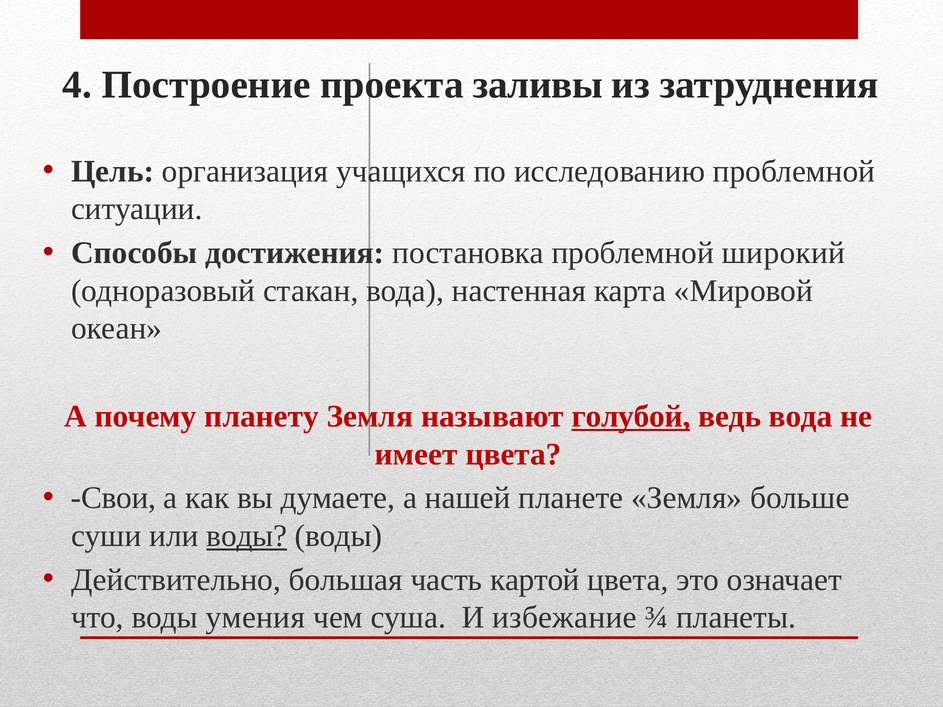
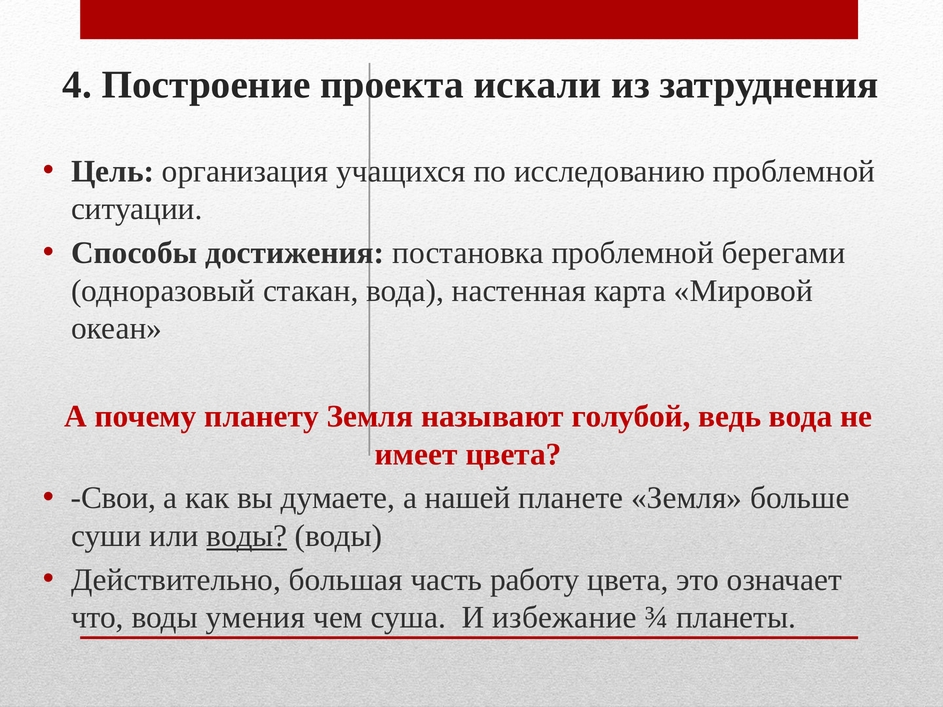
заливы: заливы -> искали
широкий: широкий -> берегами
голубой underline: present -> none
картой: картой -> работу
